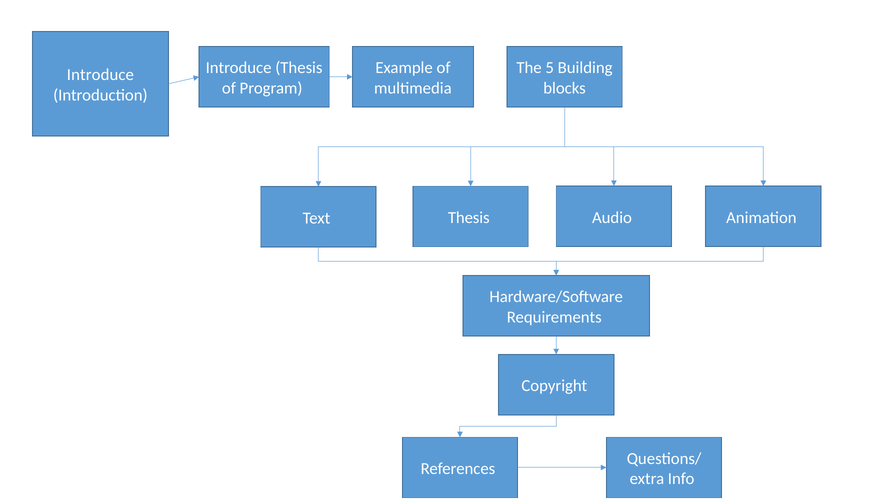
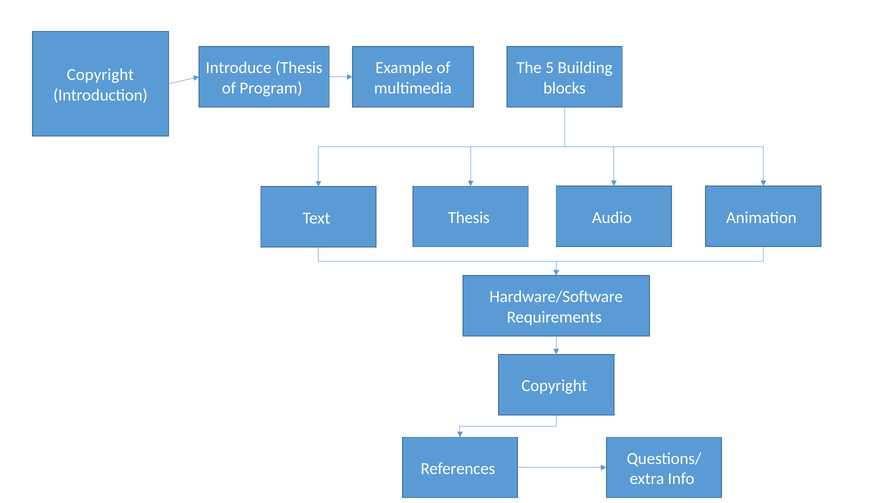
Introduce at (100, 75): Introduce -> Copyright
